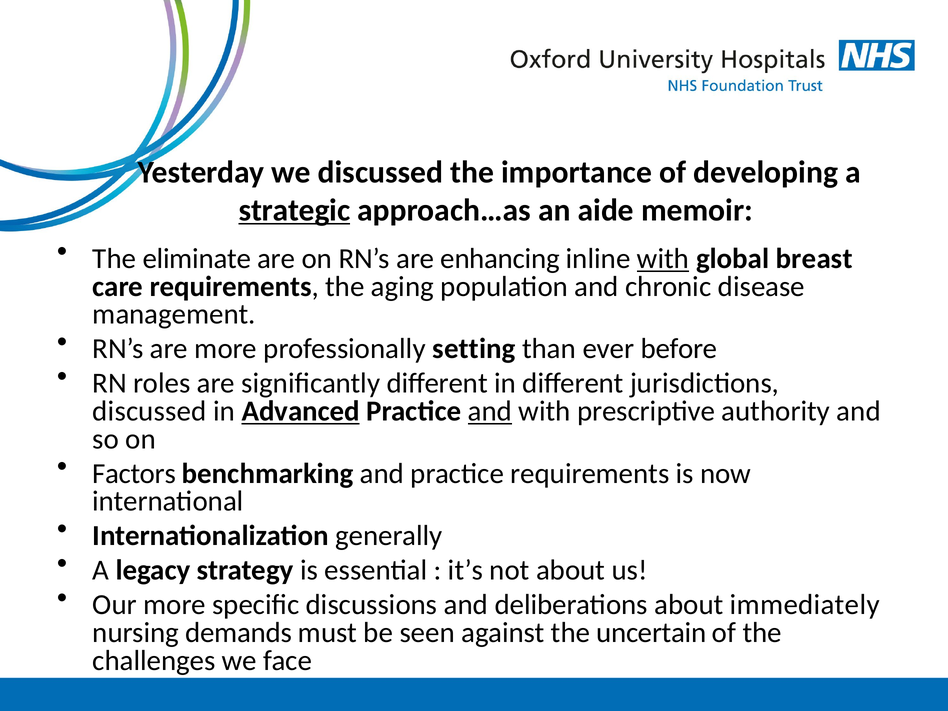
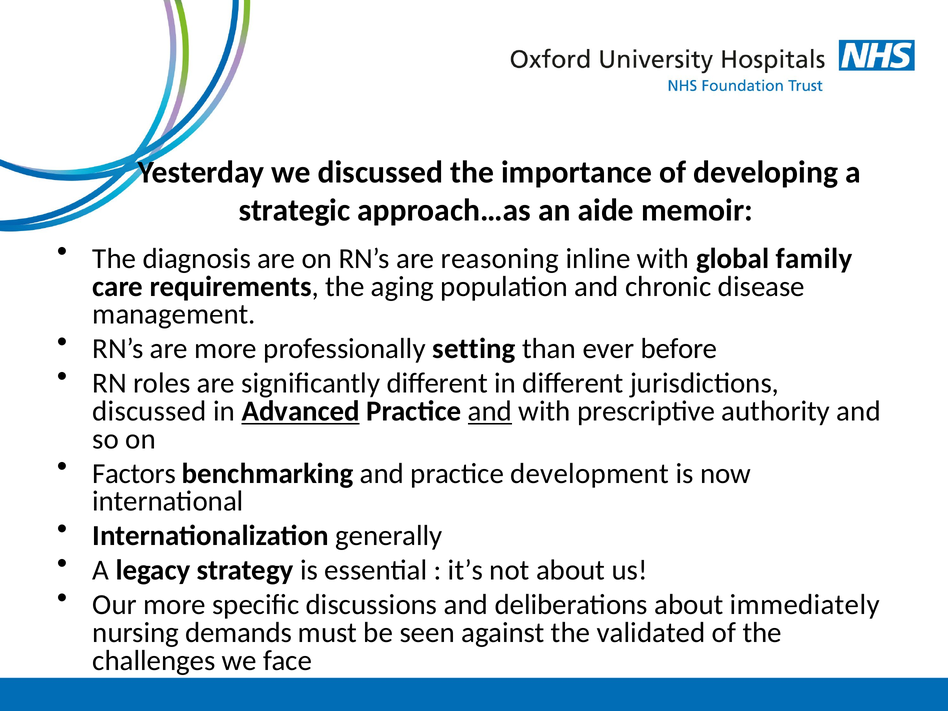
strategic underline: present -> none
eliminate: eliminate -> diagnosis
enhancing: enhancing -> reasoning
with at (663, 259) underline: present -> none
breast: breast -> family
practice requirements: requirements -> development
uncertain: uncertain -> validated
